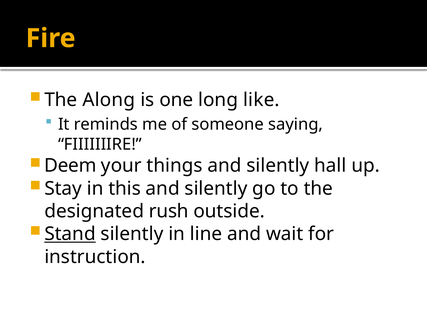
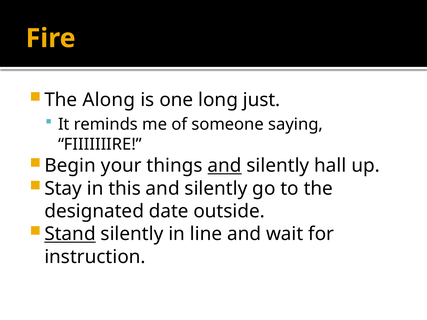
like: like -> just
Deem: Deem -> Begin
and at (225, 166) underline: none -> present
rush: rush -> date
